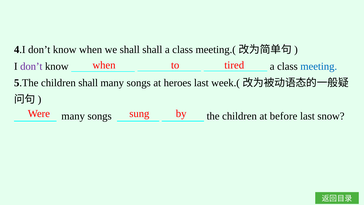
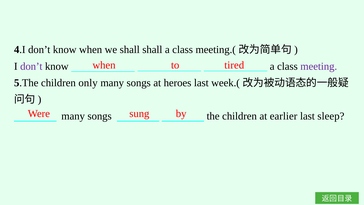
meeting colour: blue -> purple
children shall: shall -> only
before: before -> earlier
snow: snow -> sleep
